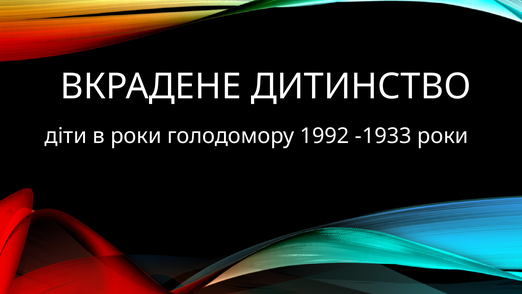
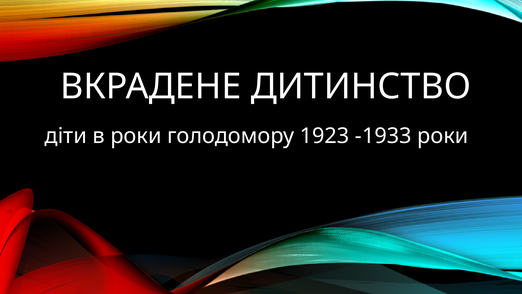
1992: 1992 -> 1923
